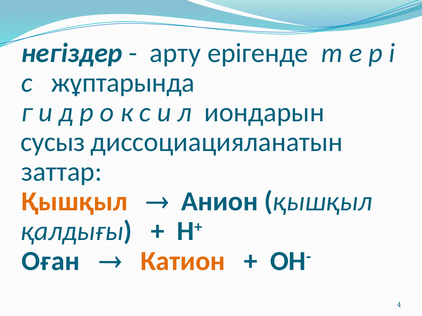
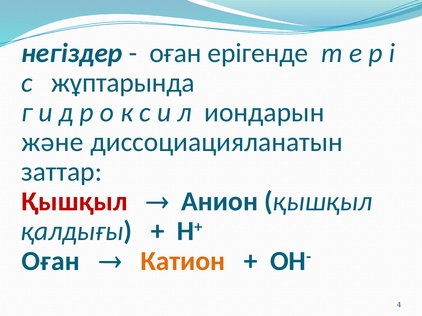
арту at (175, 53): арту -> оған
сусыз: сусыз -> және
Қышқыл at (74, 202) colour: orange -> red
